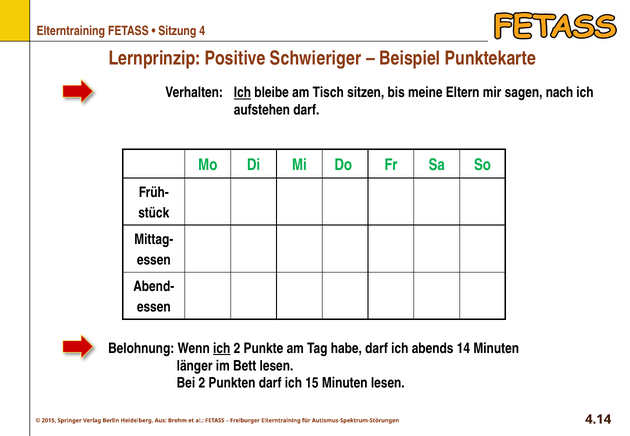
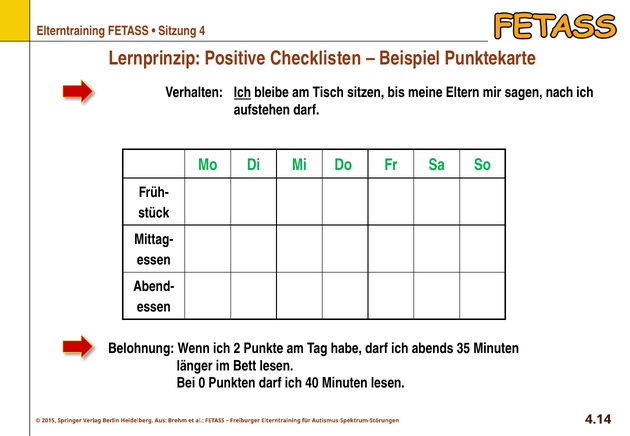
Schwieriger: Schwieriger -> Checklisten
ich at (222, 348) underline: present -> none
14: 14 -> 35
Bei 2: 2 -> 0
15: 15 -> 40
